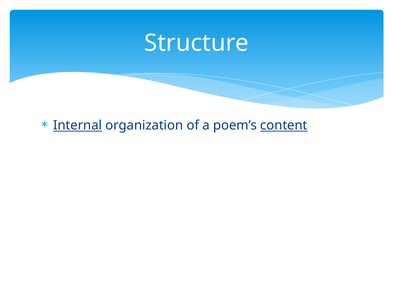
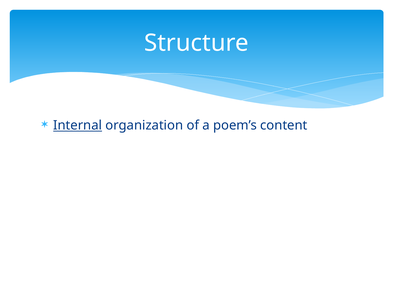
content underline: present -> none
